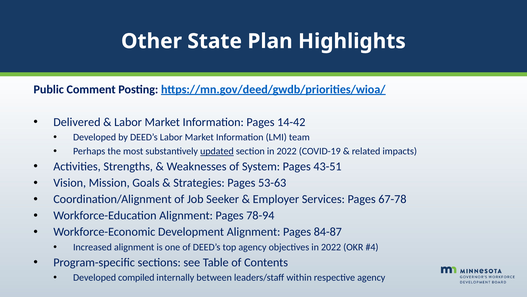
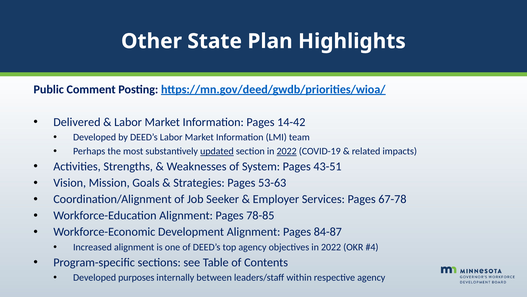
2022 at (287, 151) underline: none -> present
78-94: 78-94 -> 78-85
compiled: compiled -> purposes
